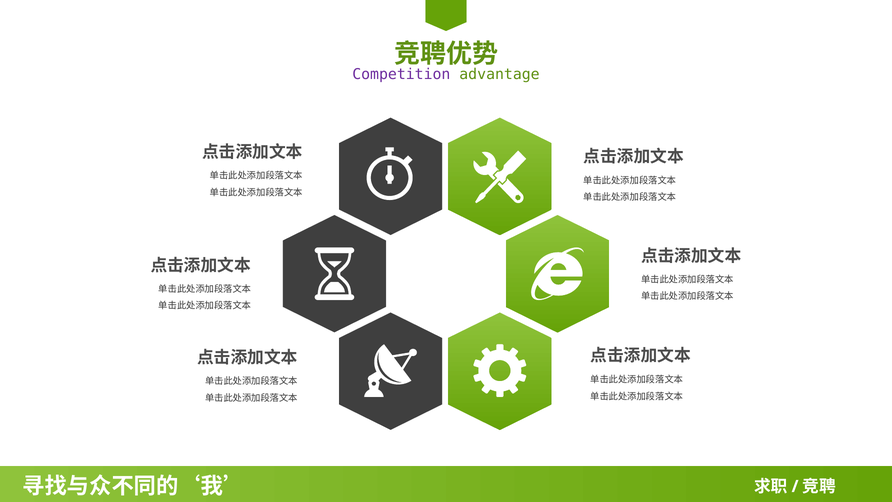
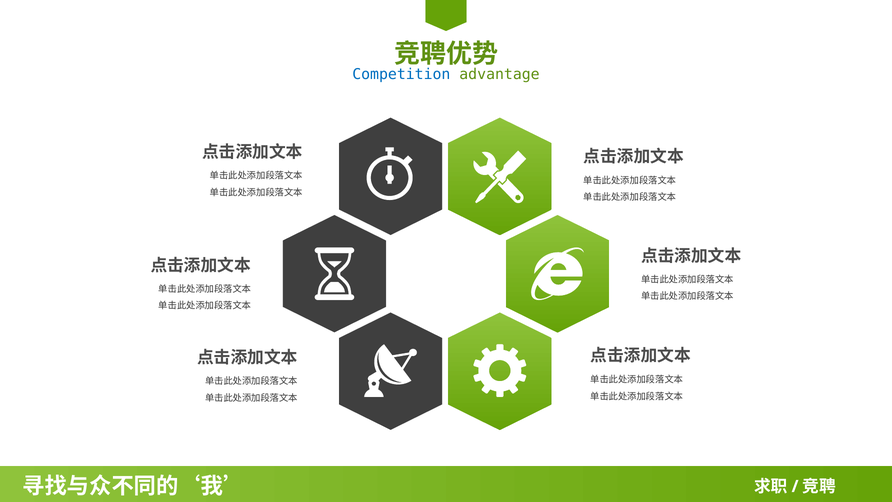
Competition colour: purple -> blue
